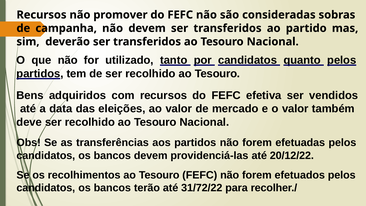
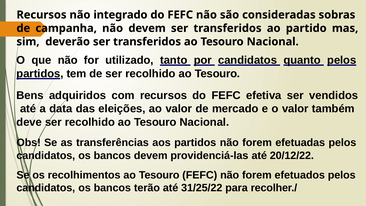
promover: promover -> integrado
31/72/22: 31/72/22 -> 31/25/22
